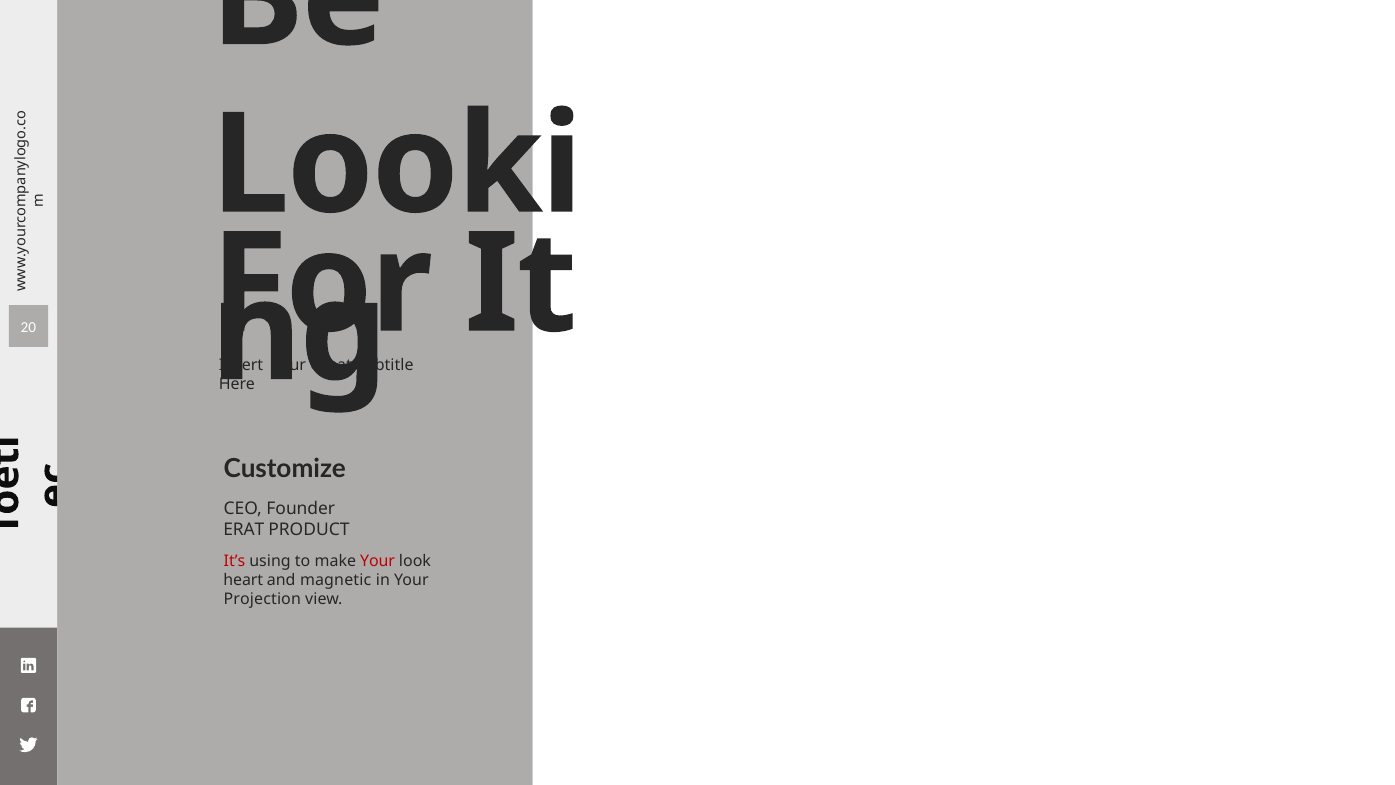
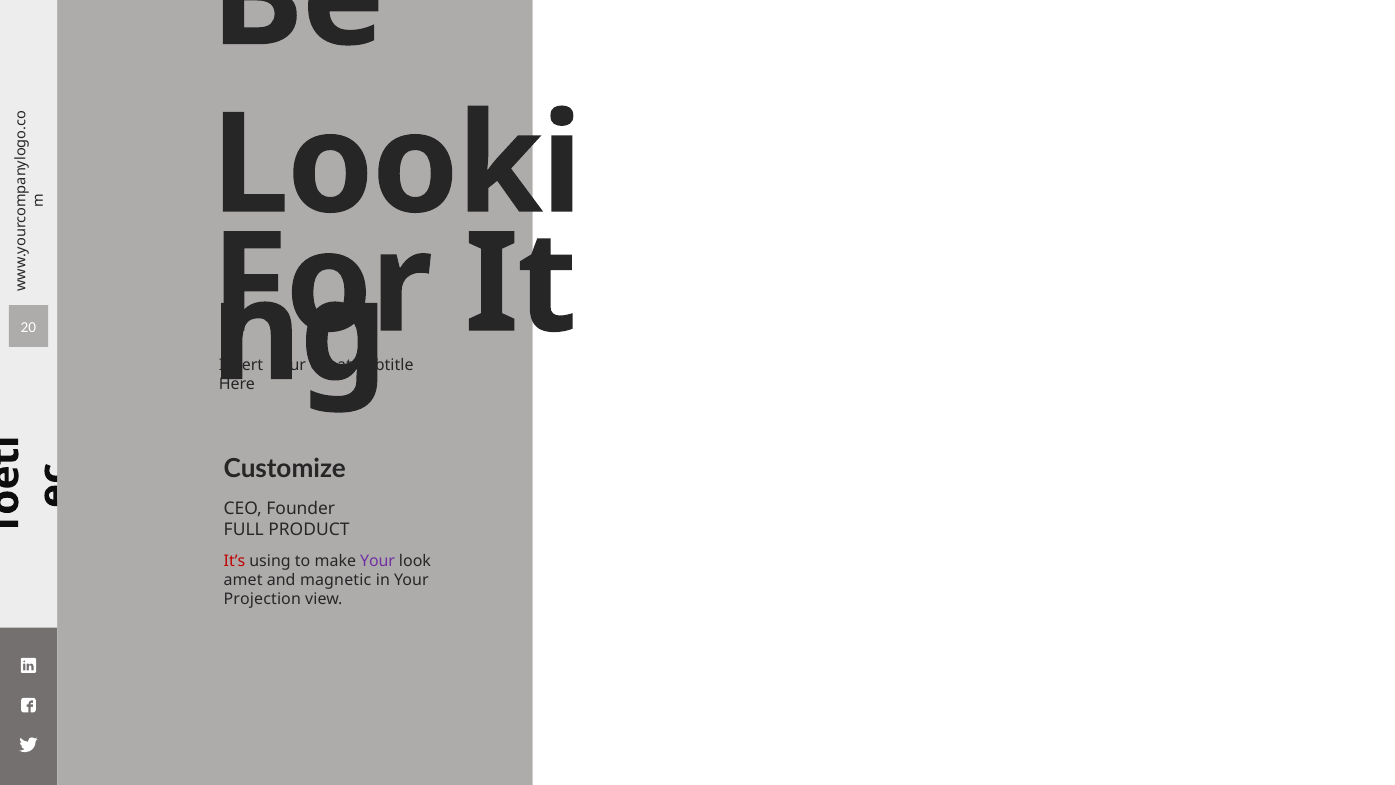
ERAT: ERAT -> FULL
Your at (378, 561) colour: red -> purple
heart: heart -> amet
